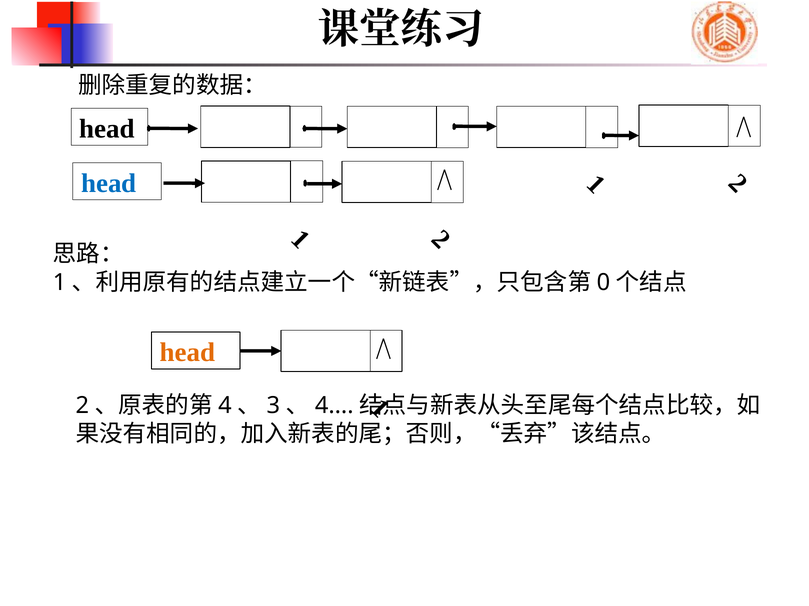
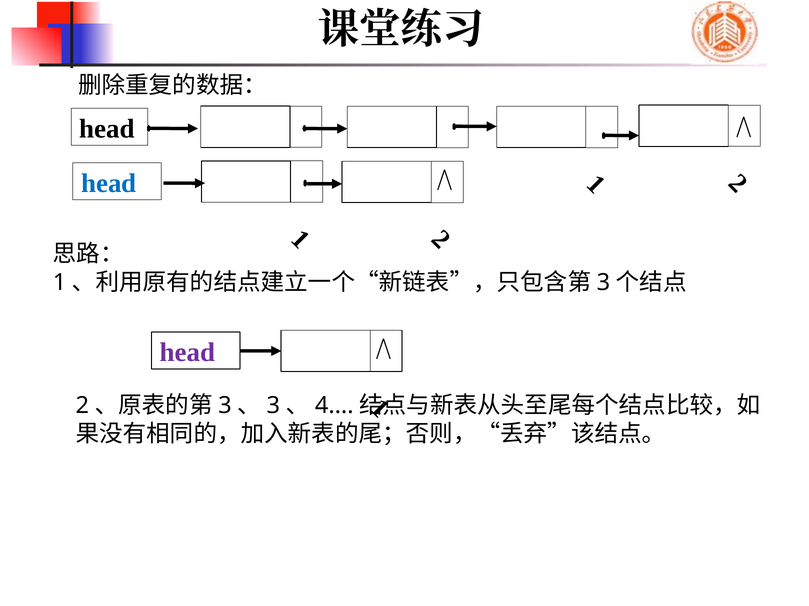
0 at (603, 283): 0 -> 3
head at (187, 353) colour: orange -> purple
4 at (225, 406): 4 -> 3
